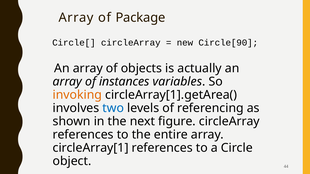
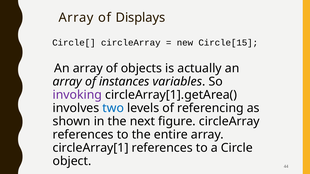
Package: Package -> Displays
Circle[90: Circle[90 -> Circle[15
invoking colour: orange -> purple
